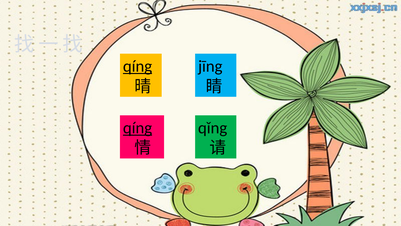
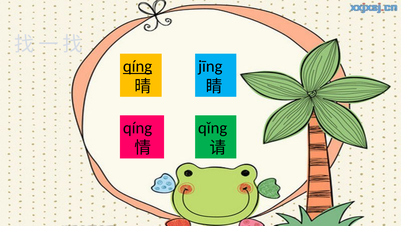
qíng at (138, 128) underline: present -> none
